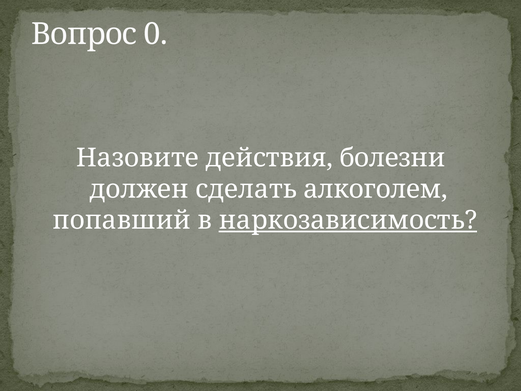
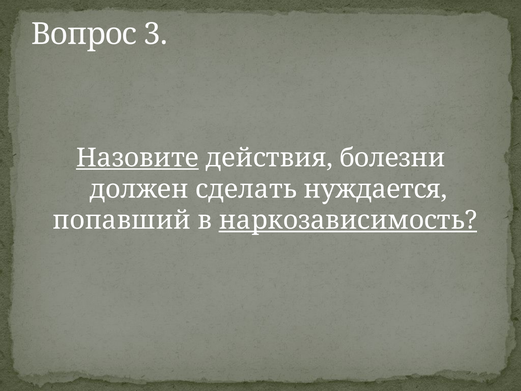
0: 0 -> 3
Назовите underline: none -> present
алкоголем: алкоголем -> нуждается
